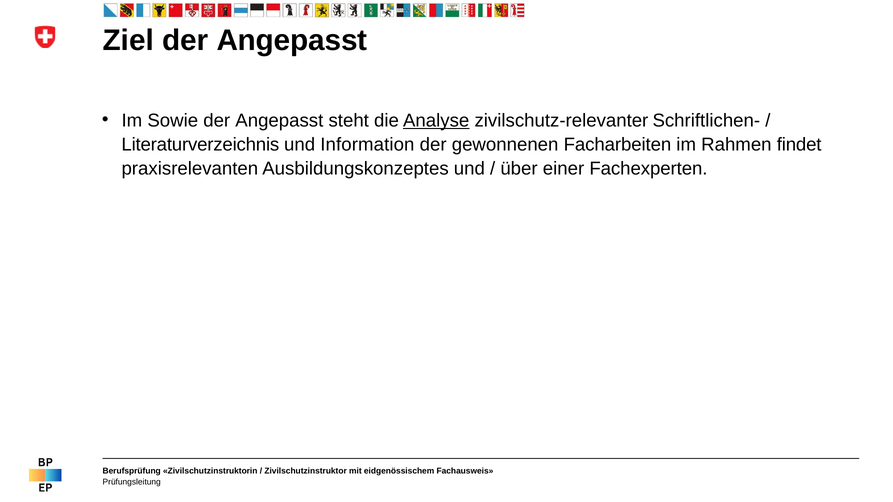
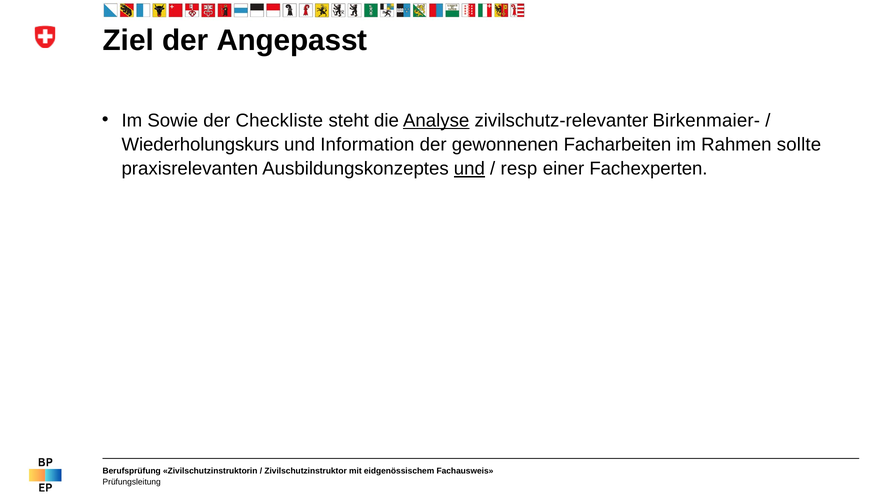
Angepasst at (279, 120): Angepasst -> Checkliste
Schriftlichen-: Schriftlichen- -> Birkenmaier-
Literaturverzeichnis: Literaturverzeichnis -> Wiederholungskurs
findet: findet -> sollte
und at (469, 169) underline: none -> present
über: über -> resp
